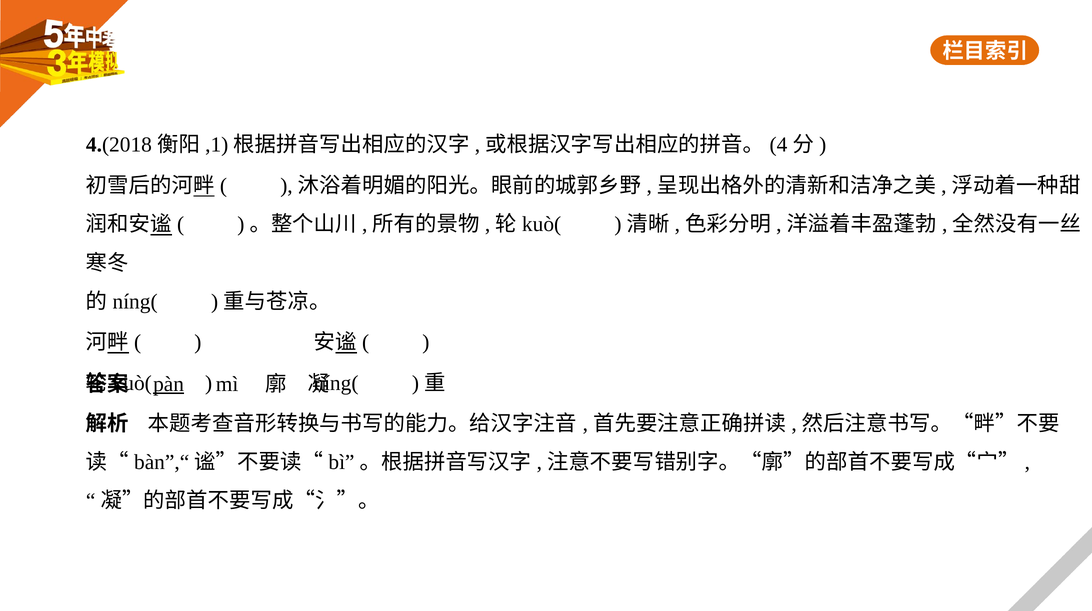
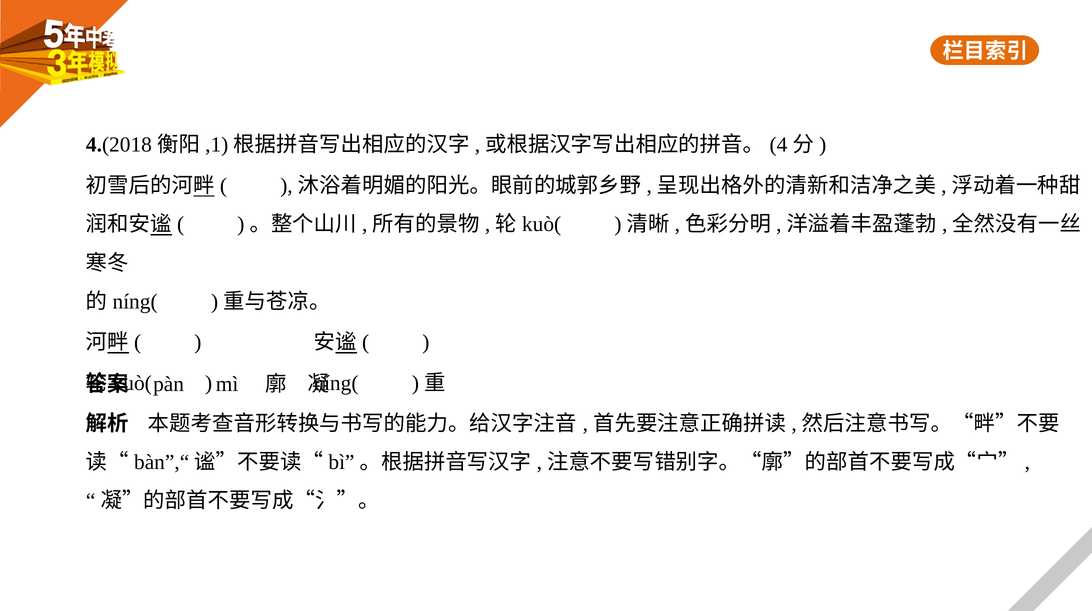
pàn underline: present -> none
